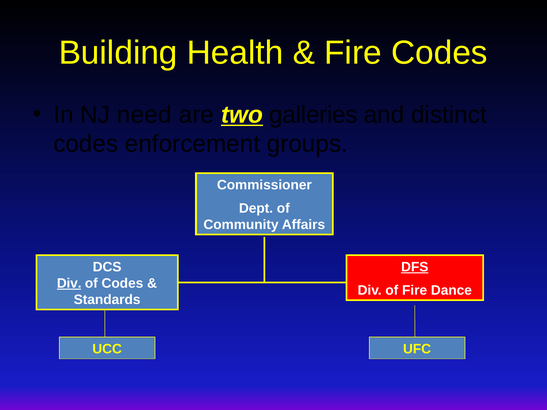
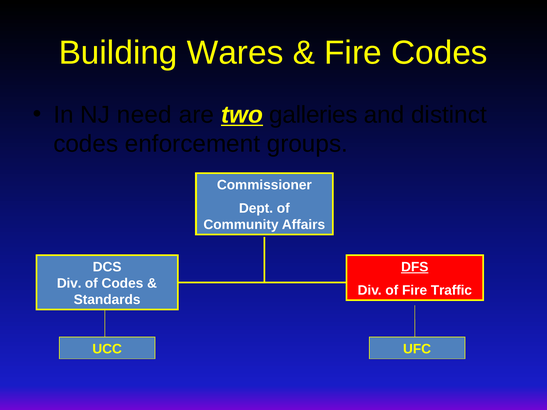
Health: Health -> Wares
Div at (69, 284) underline: present -> none
Dance: Dance -> Traffic
